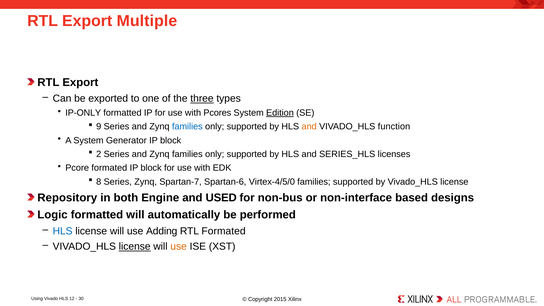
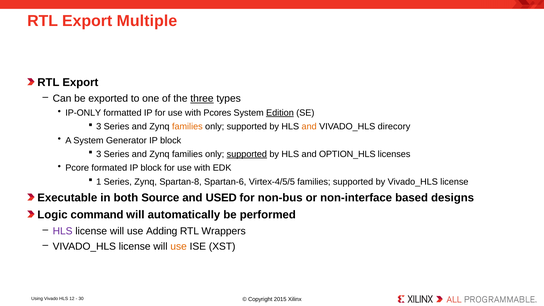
9 at (99, 127): 9 -> 3
families at (187, 127) colour: blue -> orange
function: function -> direcory
2 at (99, 154): 2 -> 3
supported at (247, 154) underline: none -> present
SERIES_HLS: SERIES_HLS -> OPTION_HLS
8: 8 -> 1
Spartan-7: Spartan-7 -> Spartan-8
Virtex-4/5/0: Virtex-4/5/0 -> Virtex-4/5/5
Repository: Repository -> Executable
Engine: Engine -> Source
Logic formatted: formatted -> command
HLS at (63, 231) colour: blue -> purple
RTL Formated: Formated -> Wrappers
license at (135, 247) underline: present -> none
